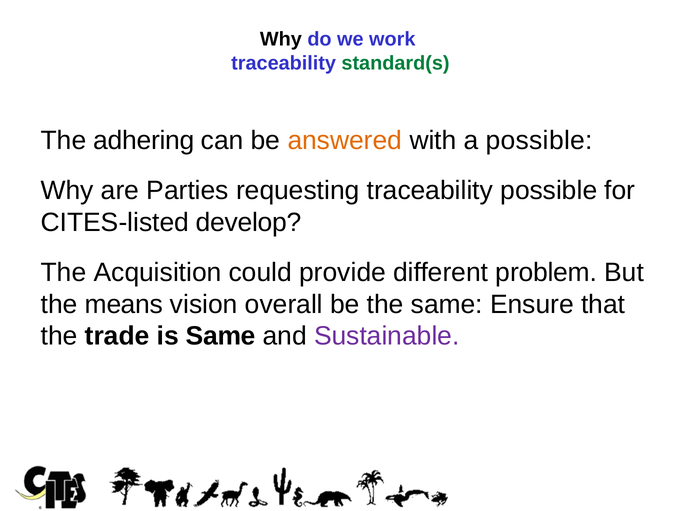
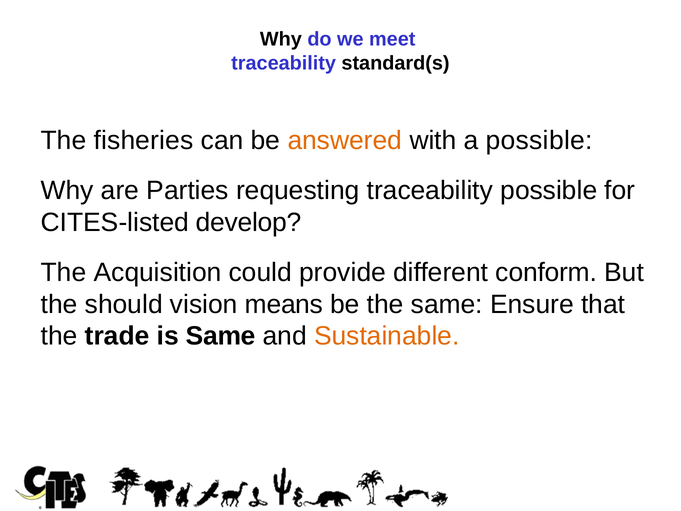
work: work -> meet
standard(s colour: green -> black
adhering: adhering -> fisheries
problem: problem -> conform
means: means -> should
overall: overall -> means
Sustainable colour: purple -> orange
